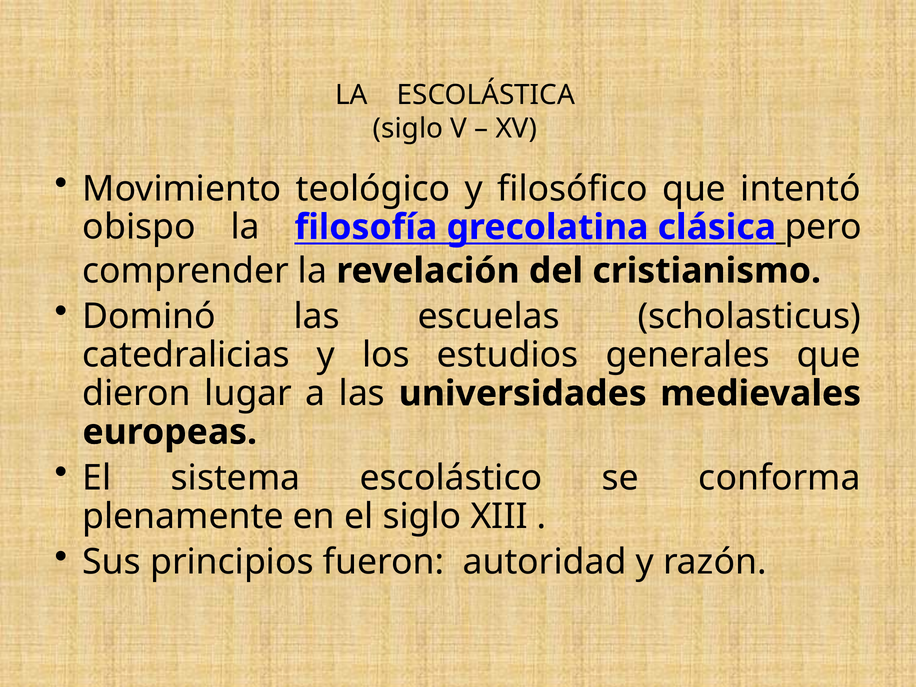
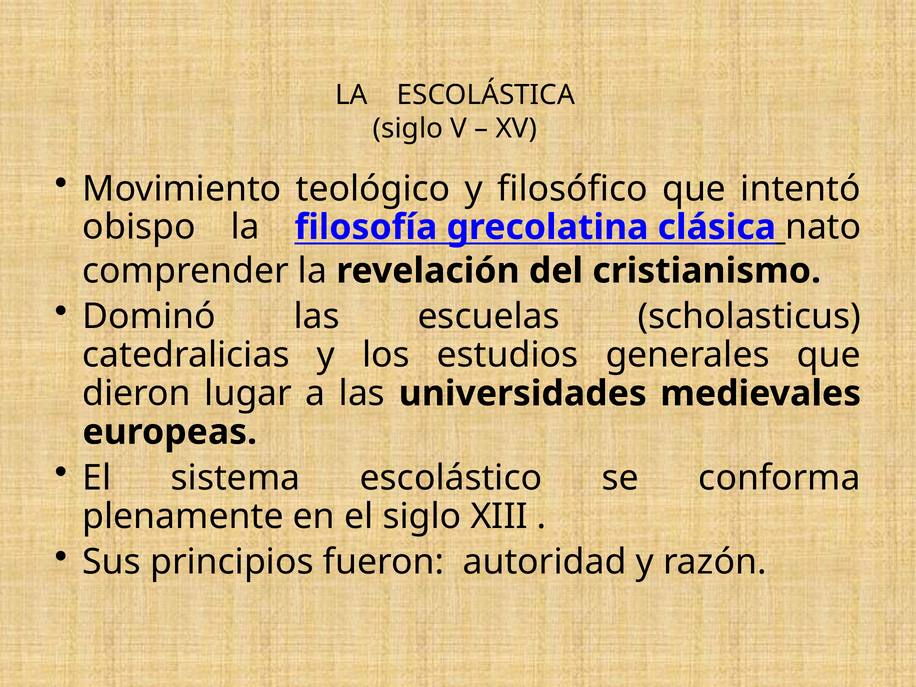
pero: pero -> nato
